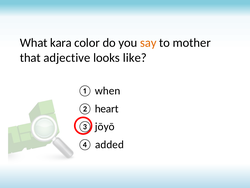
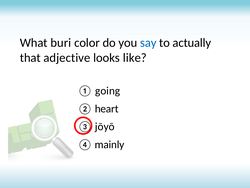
kara: kara -> buri
say colour: orange -> blue
mother: mother -> actually
when: when -> going
added: added -> mainly
